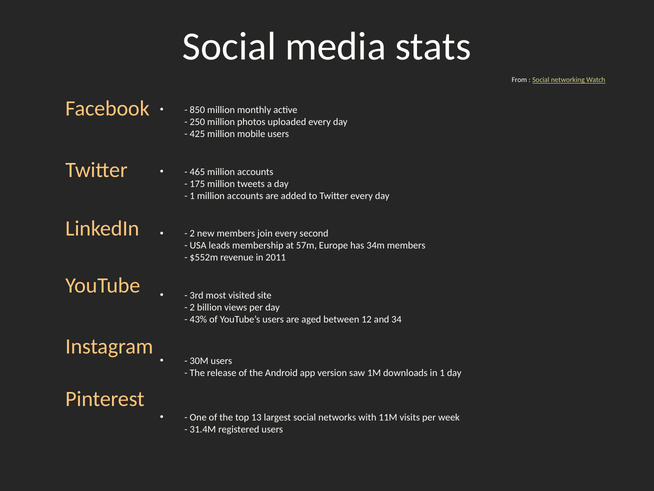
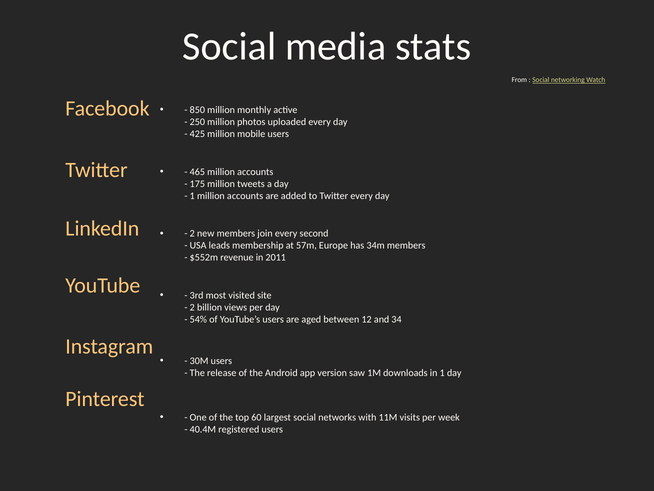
43%: 43% -> 54%
13: 13 -> 60
31.4M: 31.4M -> 40.4M
